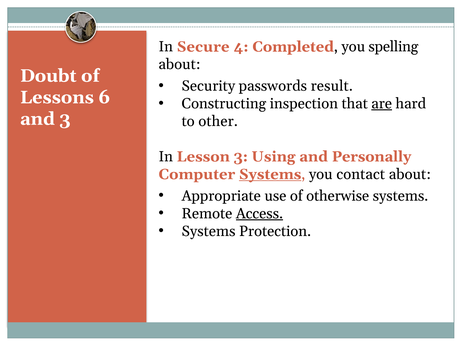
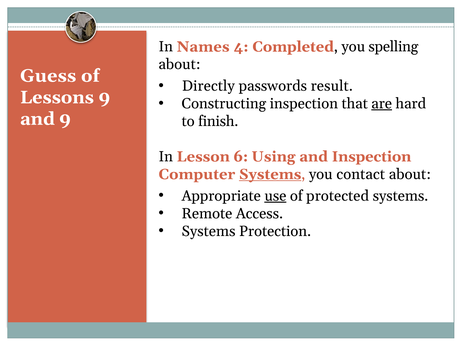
Secure: Secure -> Names
Doubt: Doubt -> Guess
Security: Security -> Directly
Lessons 6: 6 -> 9
and 3: 3 -> 9
other: other -> finish
Lesson 3: 3 -> 6
and Personally: Personally -> Inspection
use underline: none -> present
otherwise: otherwise -> protected
Access underline: present -> none
